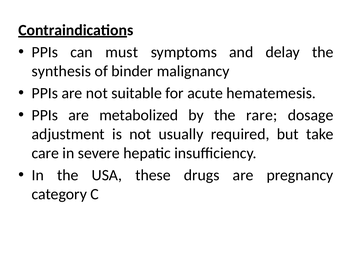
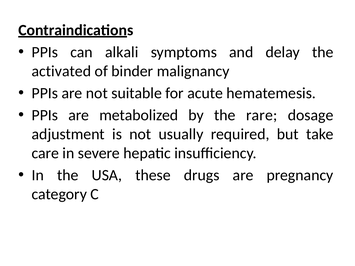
must: must -> alkali
synthesis: synthesis -> activated
